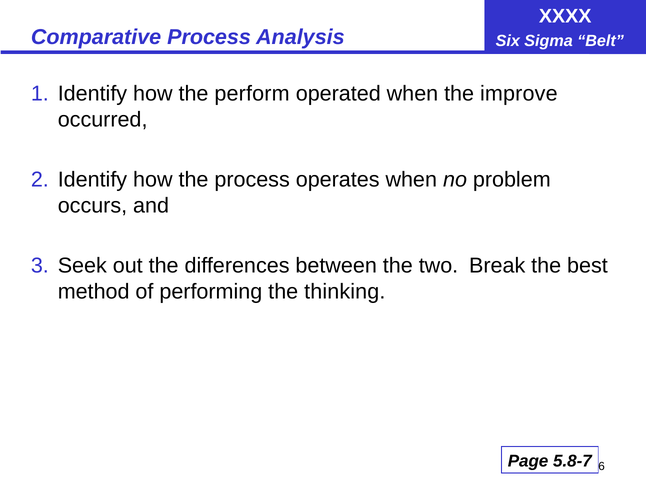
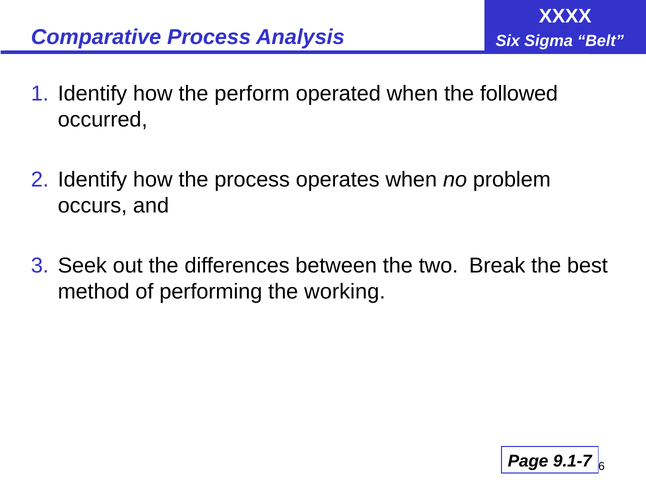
improve: improve -> followed
thinking: thinking -> working
5.8-7: 5.8-7 -> 9.1-7
